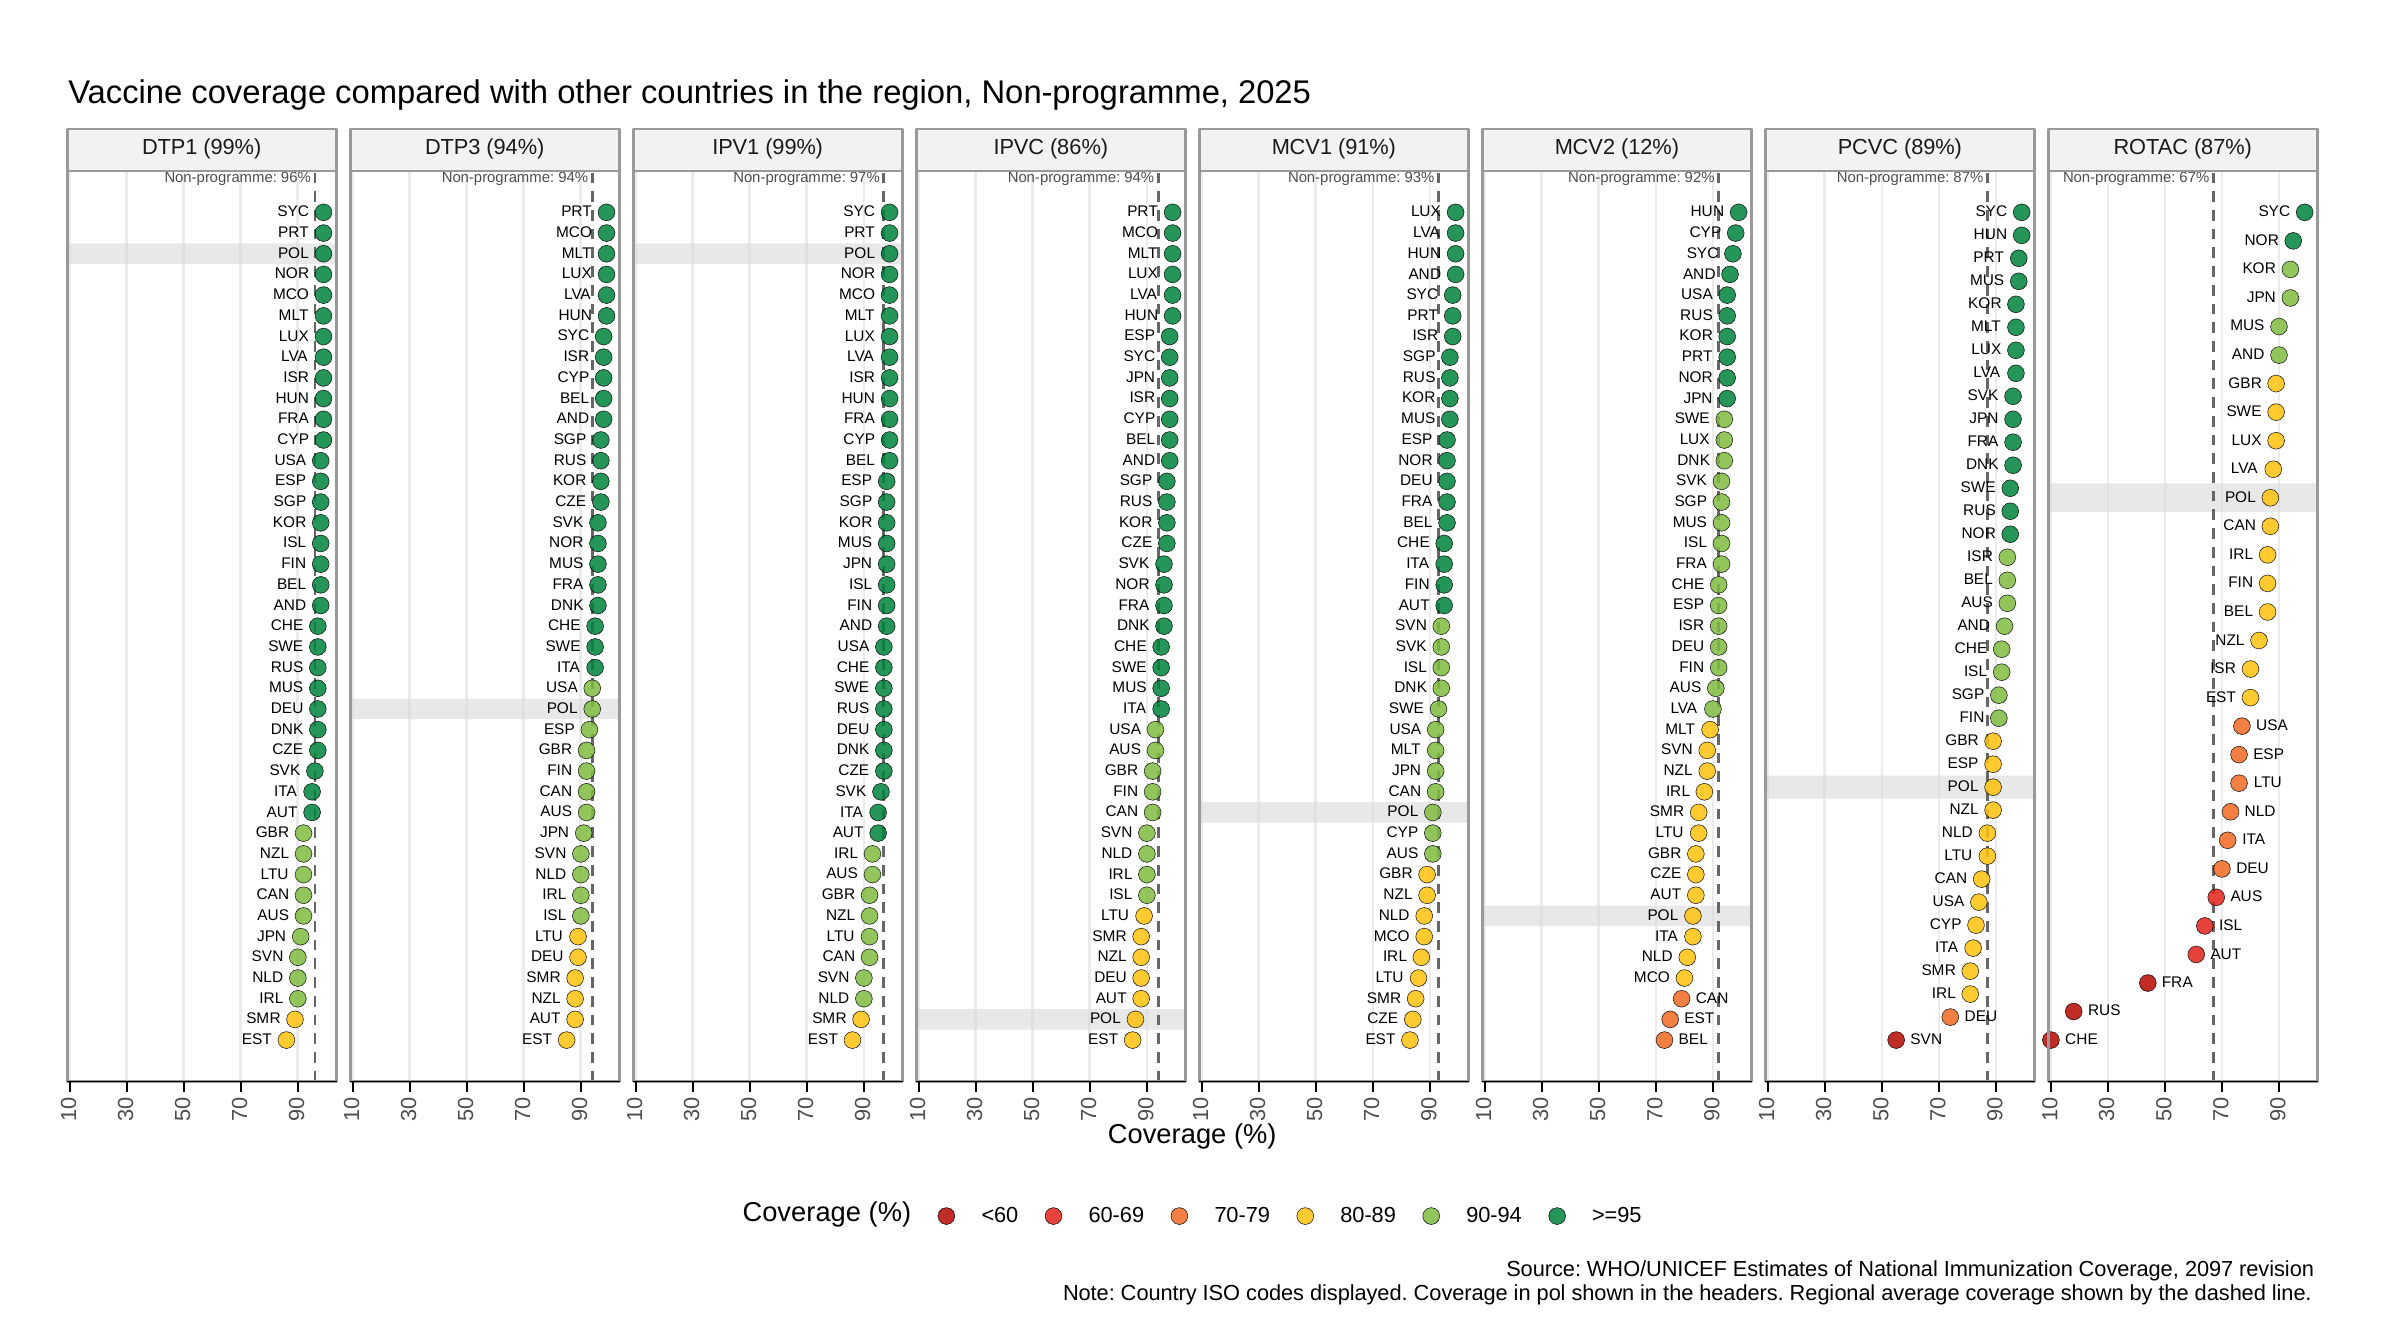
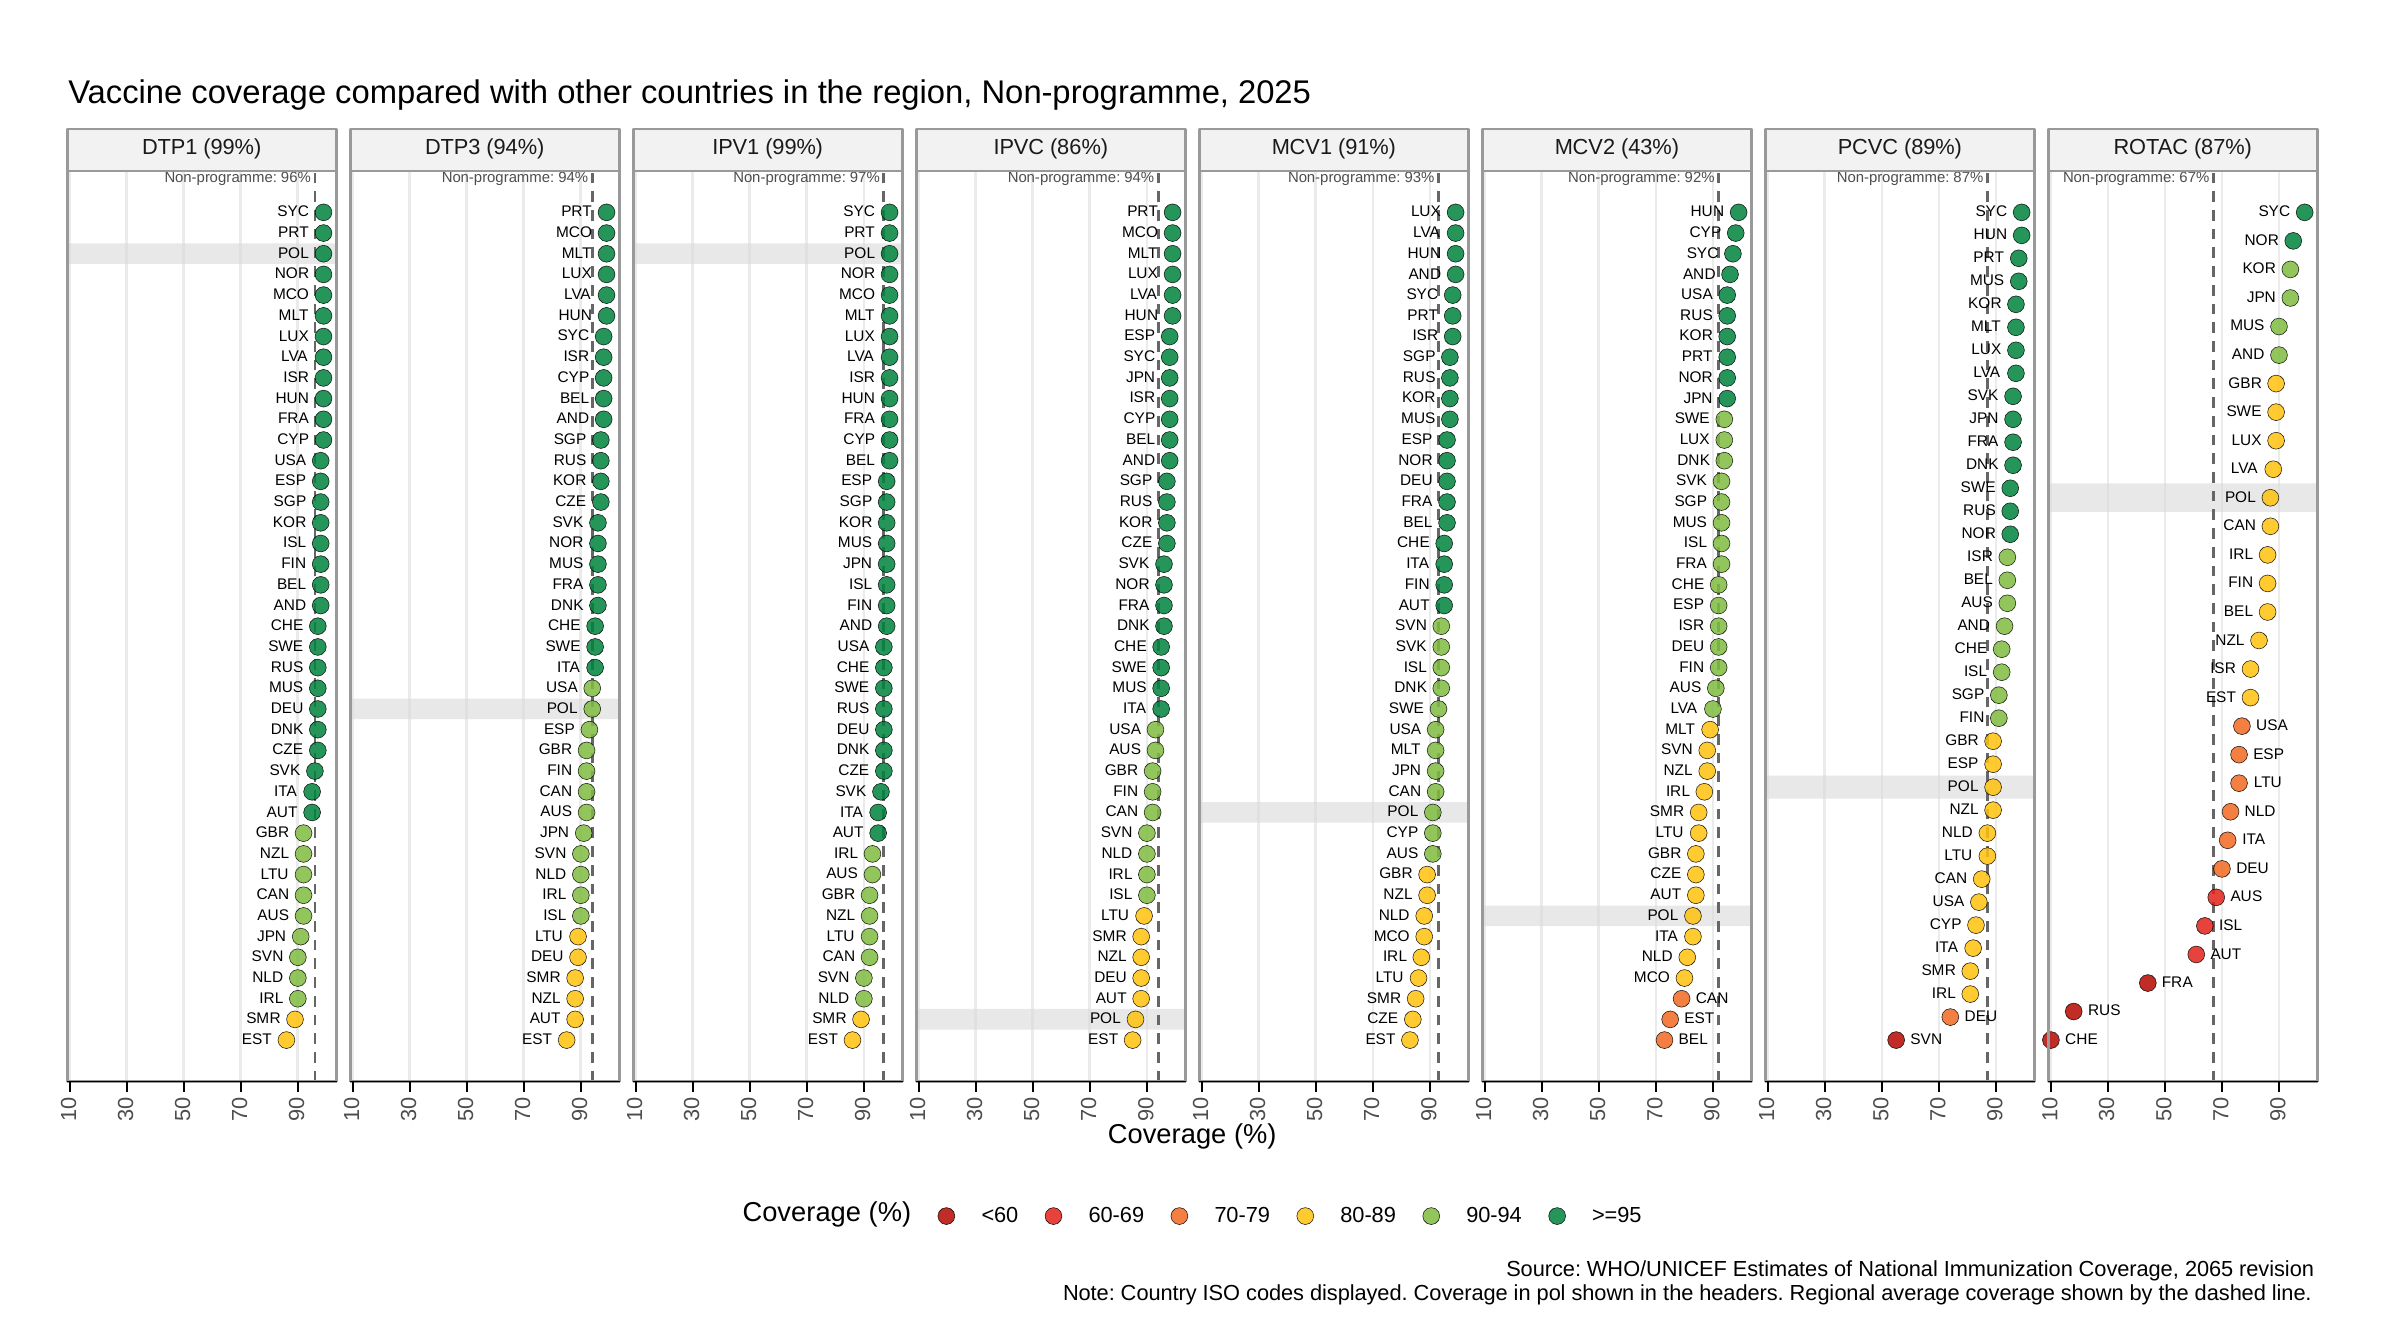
12%: 12% -> 43%
2097: 2097 -> 2065
